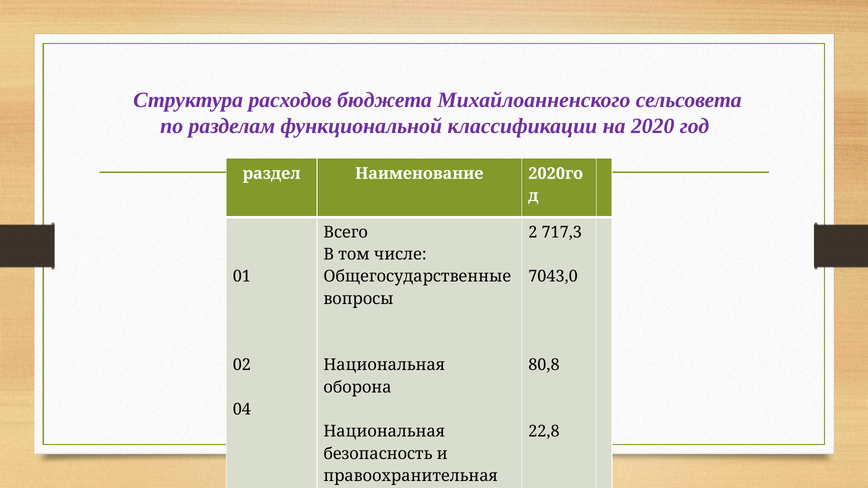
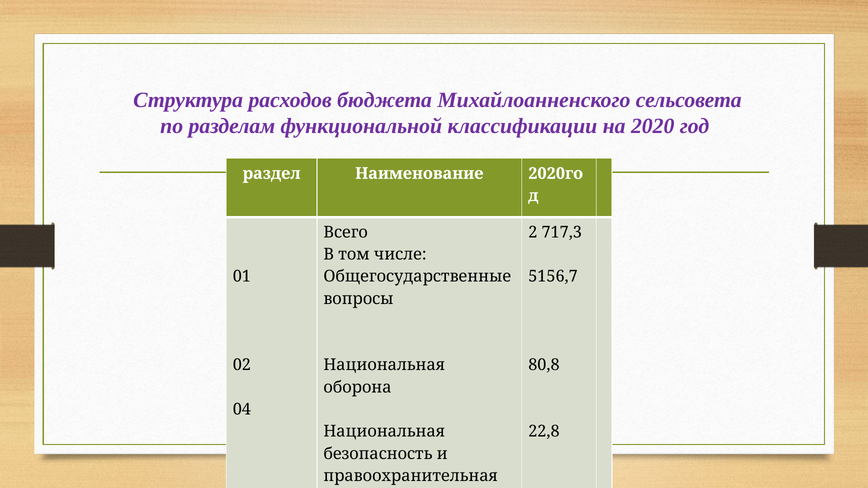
7043,0: 7043,0 -> 5156,7
